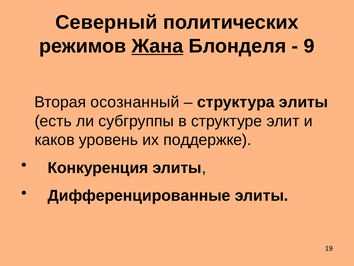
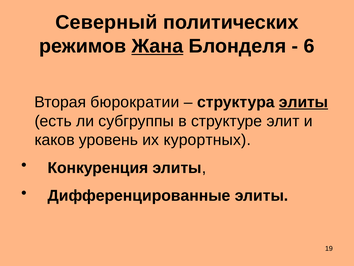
9: 9 -> 6
осознанный: осознанный -> бюрократии
элиты at (304, 102) underline: none -> present
поддержке: поддержке -> курортных
